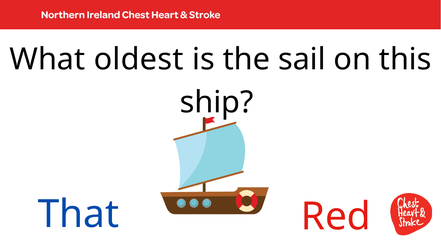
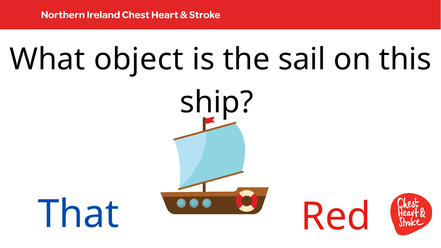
oldest: oldest -> object
